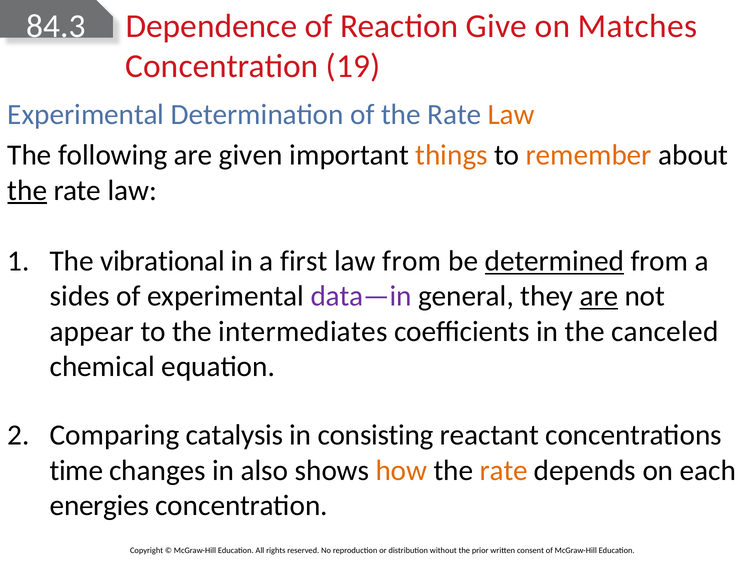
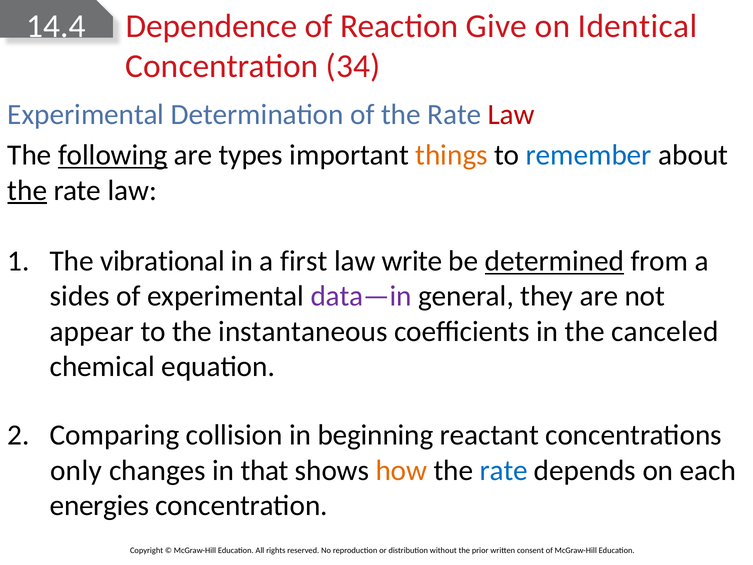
84.3: 84.3 -> 14.4
Matches: Matches -> Identical
19: 19 -> 34
Law at (511, 114) colour: orange -> red
following underline: none -> present
given: given -> types
remember colour: orange -> blue
law from: from -> write
are at (599, 296) underline: present -> none
intermediates: intermediates -> instantaneous
catalysis: catalysis -> collision
consisting: consisting -> beginning
time: time -> only
also: also -> that
rate at (504, 470) colour: orange -> blue
